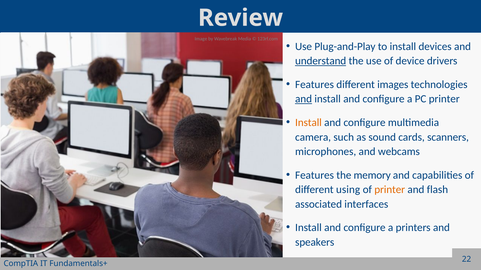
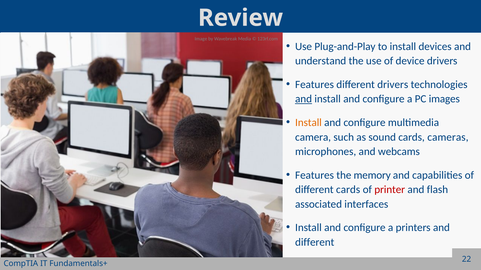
understand underline: present -> none
different images: images -> drivers
PC printer: printer -> images
scanners: scanners -> cameras
different using: using -> cards
printer at (390, 190) colour: orange -> red
speakers at (315, 243): speakers -> different
